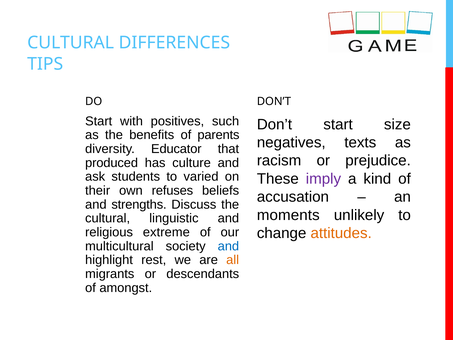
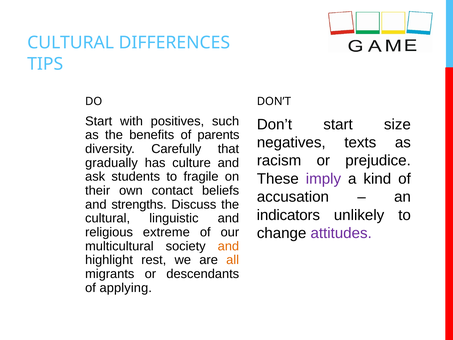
Educator: Educator -> Carefully
produced: produced -> gradually
varied: varied -> fragile
refuses: refuses -> contact
moments: moments -> indicators
attitudes colour: orange -> purple
and at (228, 246) colour: blue -> orange
amongst: amongst -> applying
